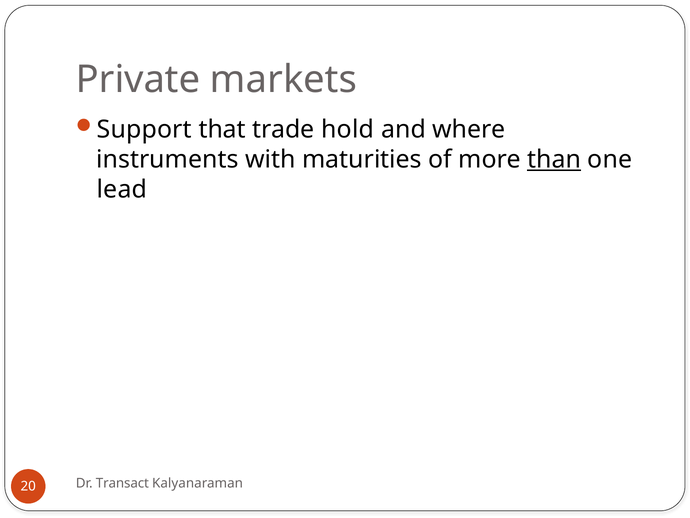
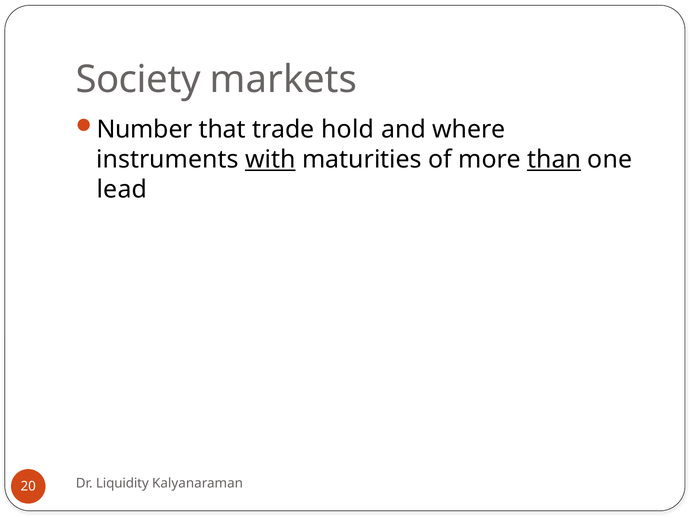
Private: Private -> Society
Support: Support -> Number
with underline: none -> present
Transact: Transact -> Liquidity
